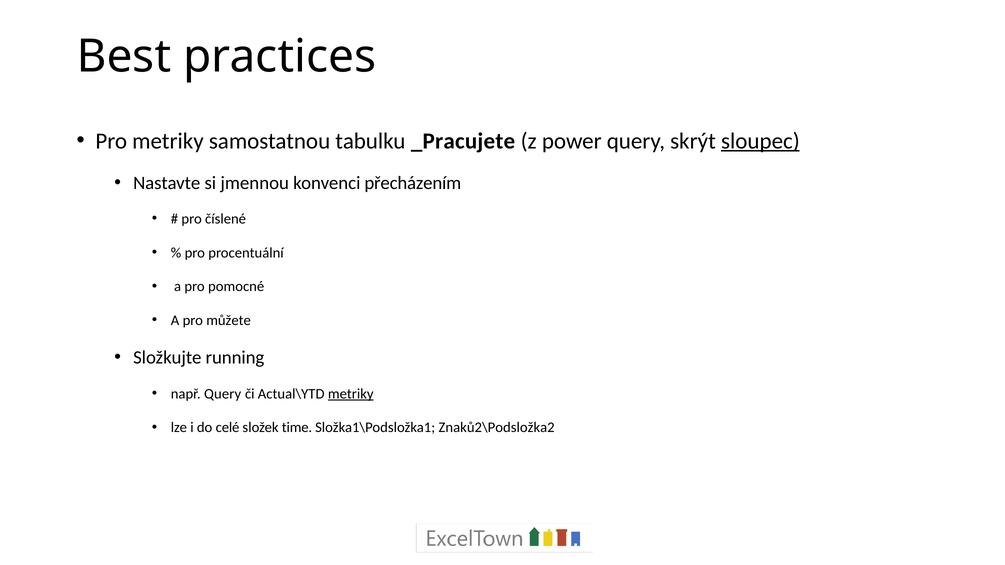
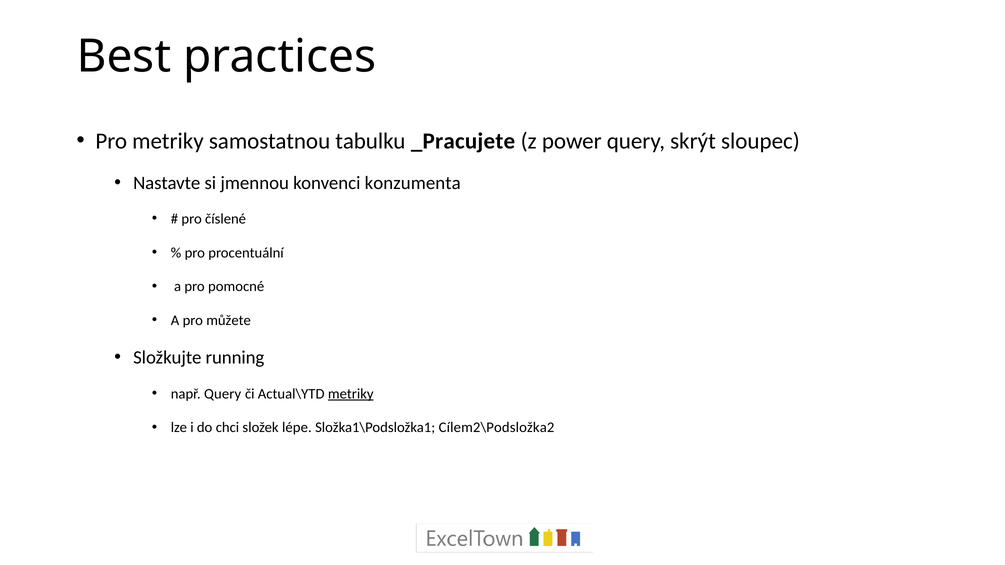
sloupec underline: present -> none
přecházením: přecházením -> konzumenta
celé: celé -> chci
time: time -> lépe
Znaků2\Podsložka2: Znaků2\Podsložka2 -> Cílem2\Podsložka2
